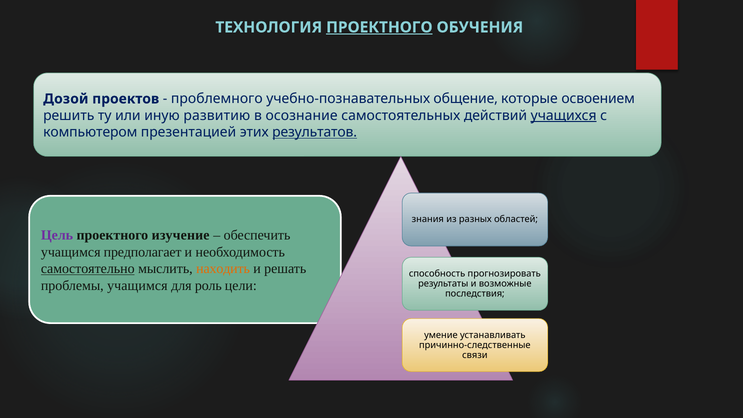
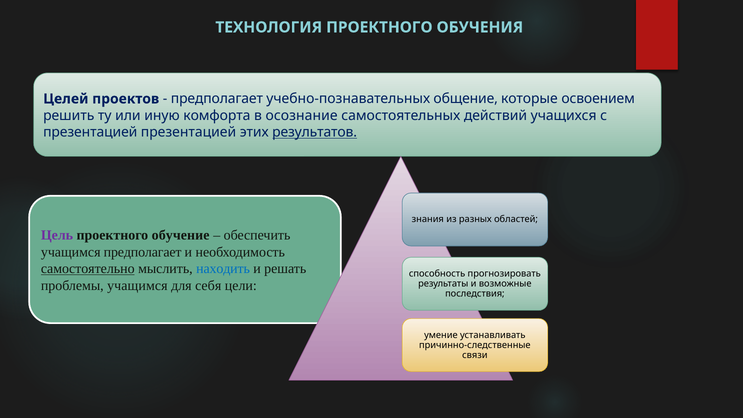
ПРОЕКТНОГО at (379, 27) underline: present -> none
Дозой: Дозой -> Целей
проблемного at (217, 99): проблемного -> предполагает
развитию: развитию -> комфорта
учащихся underline: present -> none
компьютером at (90, 132): компьютером -> презентацией
изучение: изучение -> обучение
находить colour: orange -> blue
роль: роль -> себя
